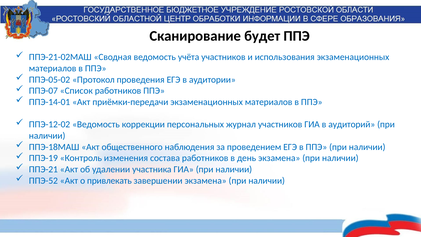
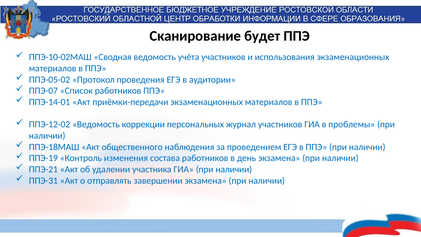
ППЭ-21-02МАШ: ППЭ-21-02МАШ -> ППЭ-10-02МАШ
аудиторий: аудиторий -> проблемы
ППЭ-52: ППЭ-52 -> ППЭ-31
привлекать: привлекать -> отправлять
